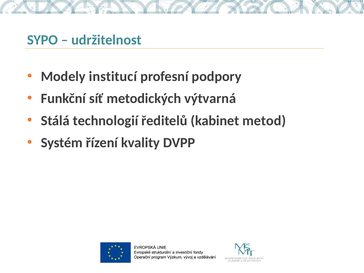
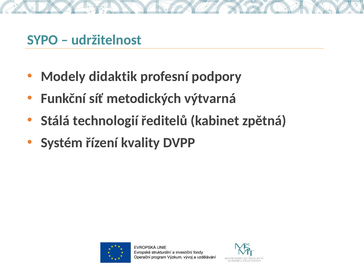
institucí: institucí -> didaktik
metod: metod -> zpětná
